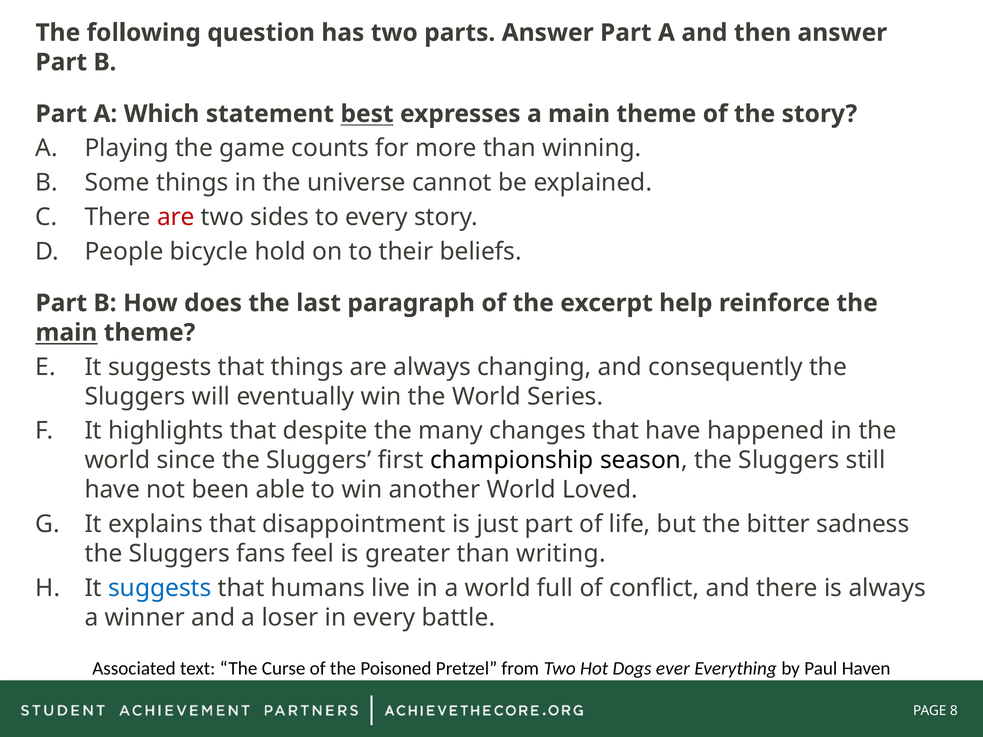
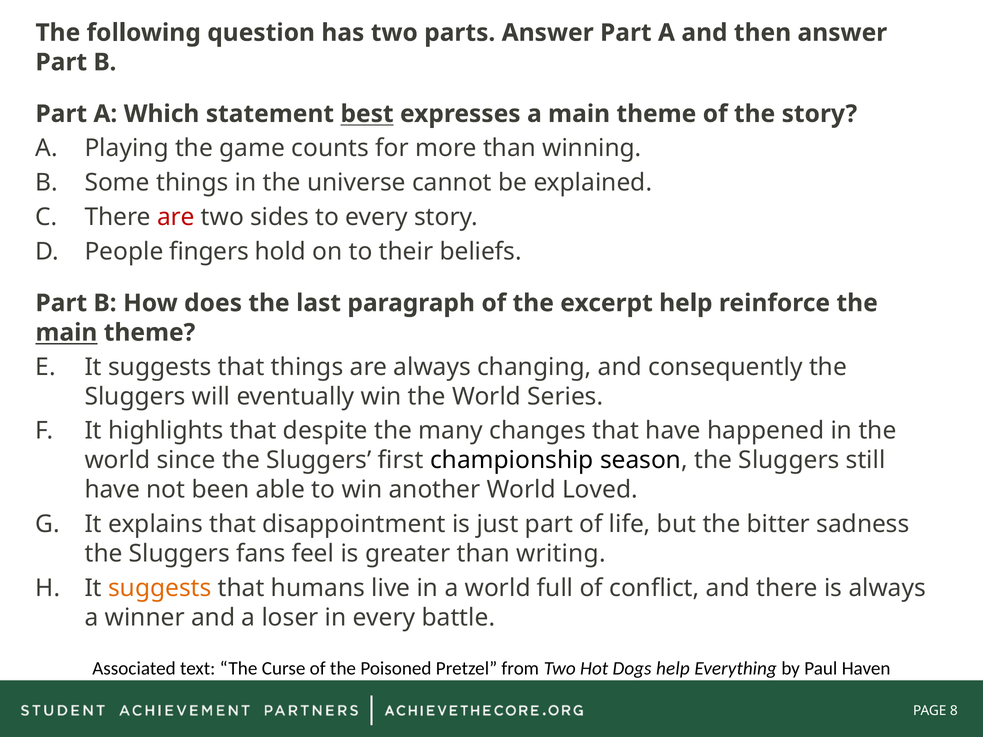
bicycle: bicycle -> fingers
suggests at (160, 588) colour: blue -> orange
Dogs ever: ever -> help
